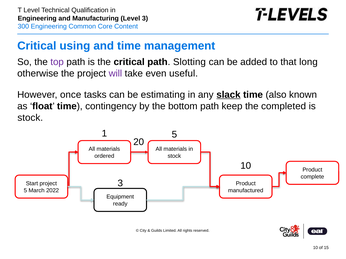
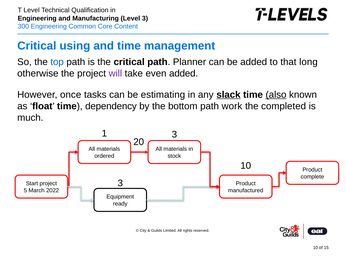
top colour: purple -> blue
Slotting: Slotting -> Planner
even useful: useful -> added
also underline: none -> present
contingency: contingency -> dependency
keep: keep -> work
stock at (30, 118): stock -> much
1 5: 5 -> 3
